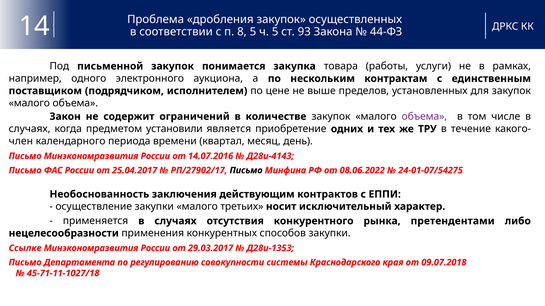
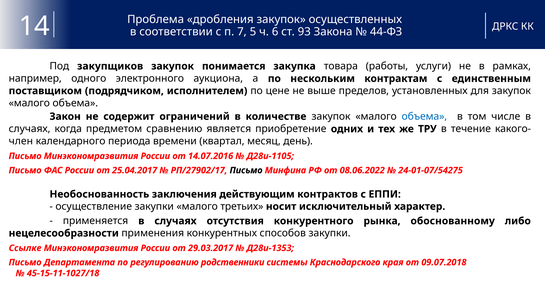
8: 8 -> 7
ч 5: 5 -> 6
письменной: письменной -> закупщиков
объема at (424, 117) colour: purple -> blue
установили: установили -> сравнению
Д28и-4143: Д28и-4143 -> Д28и-1105
претендентами: претендентами -> обоснованному
совокупности: совокупности -> родственники
45-71-11-1027/18: 45-71-11-1027/18 -> 45-15-11-1027/18
